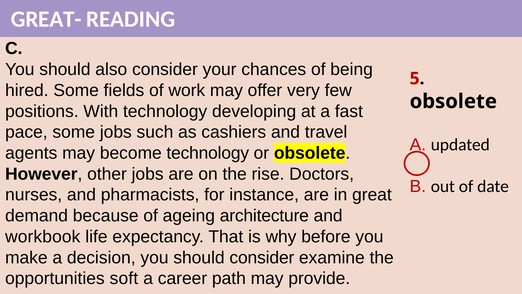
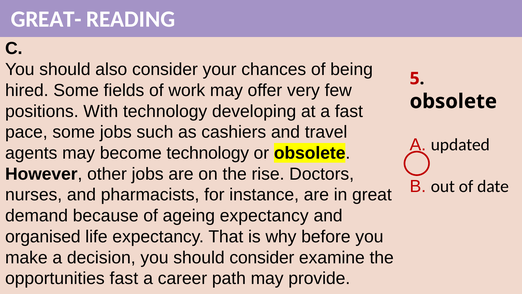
ageing architecture: architecture -> expectancy
workbook: workbook -> organised
opportunities soft: soft -> fast
